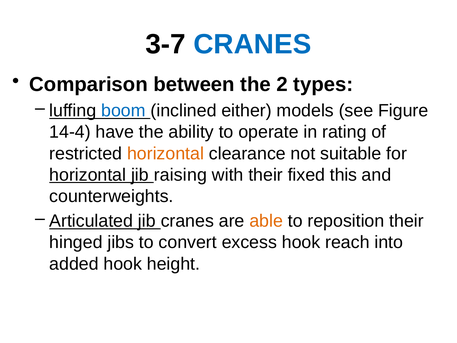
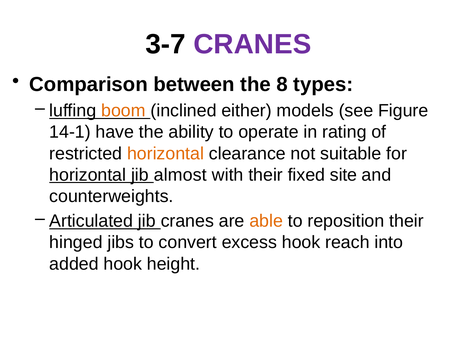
CRANES at (252, 44) colour: blue -> purple
2: 2 -> 8
boom colour: blue -> orange
14-4: 14-4 -> 14-1
raising: raising -> almost
this: this -> site
